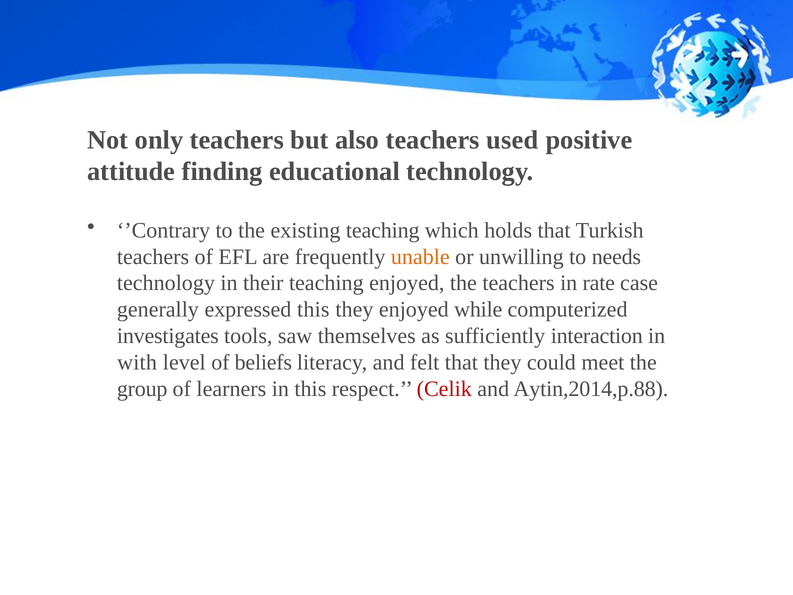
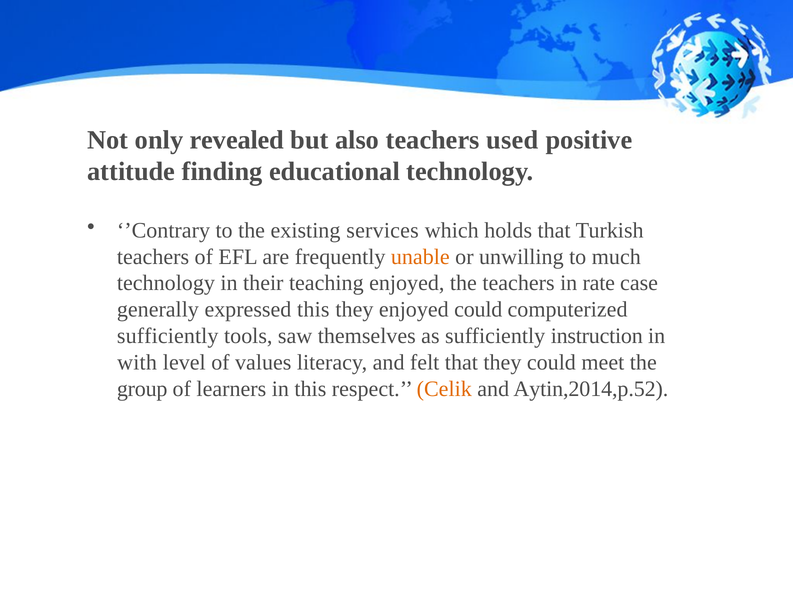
only teachers: teachers -> revealed
existing teaching: teaching -> services
needs: needs -> much
enjoyed while: while -> could
investigates at (168, 336): investigates -> sufficiently
interaction: interaction -> instruction
beliefs: beliefs -> values
Celik colour: red -> orange
Aytin,2014,p.88: Aytin,2014,p.88 -> Aytin,2014,p.52
